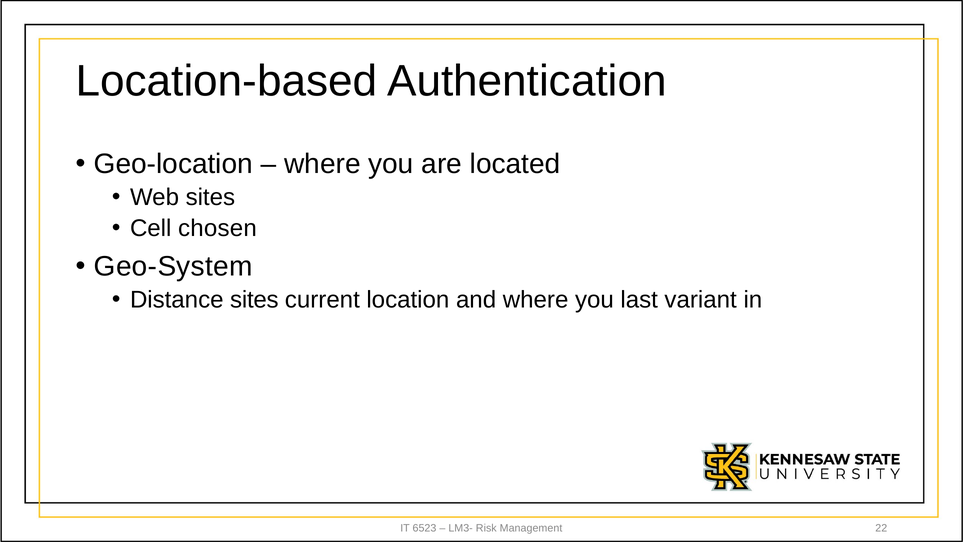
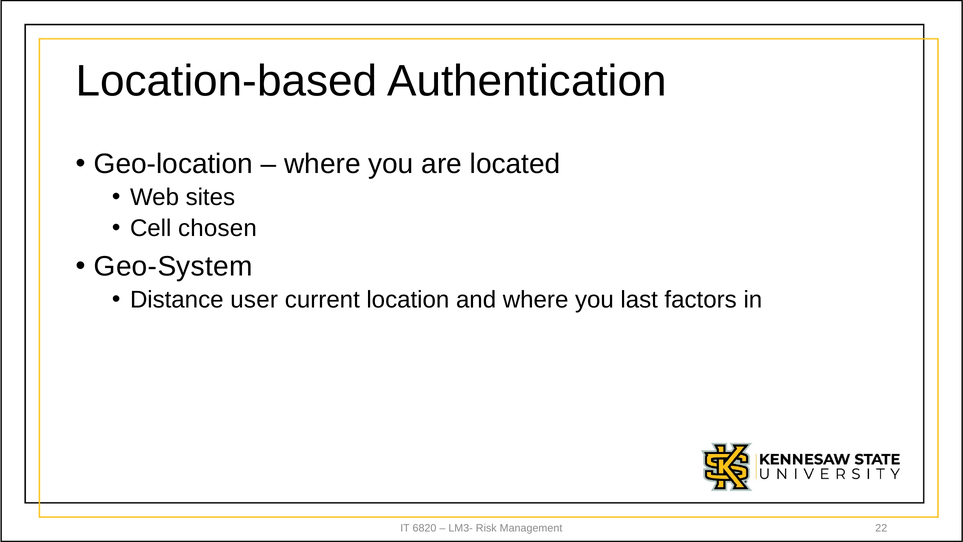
Distance sites: sites -> user
variant: variant -> factors
6523: 6523 -> 6820
